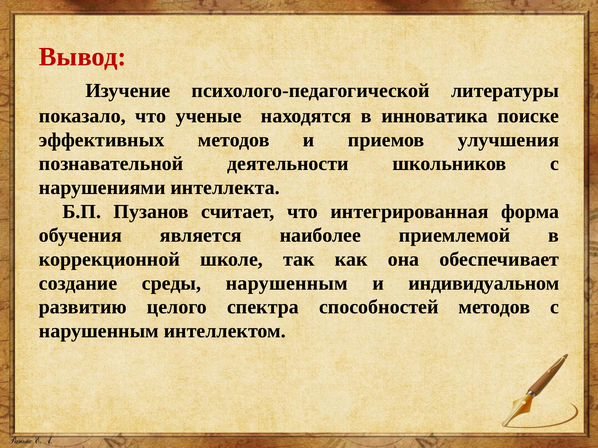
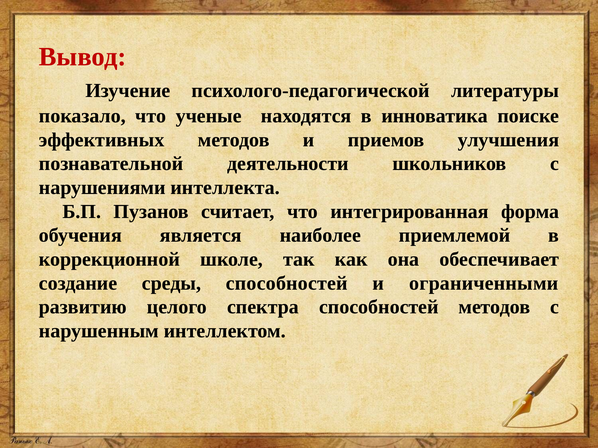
среды нарушенным: нарушенным -> способностей
индивидуальном: индивидуальном -> ограниченными
